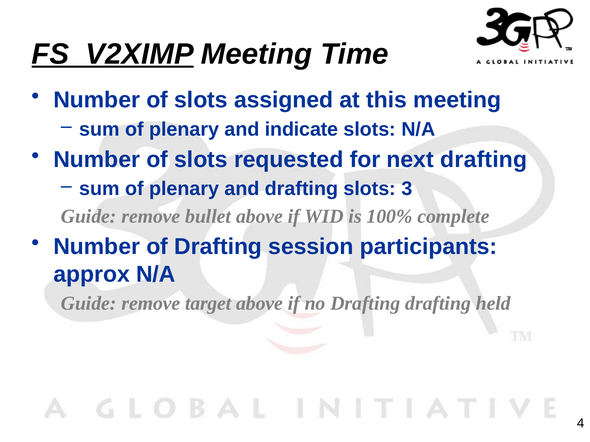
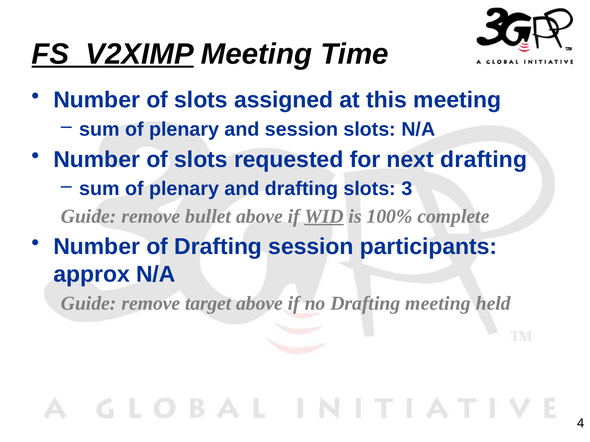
and indicate: indicate -> session
WID underline: none -> present
Drafting drafting: drafting -> meeting
